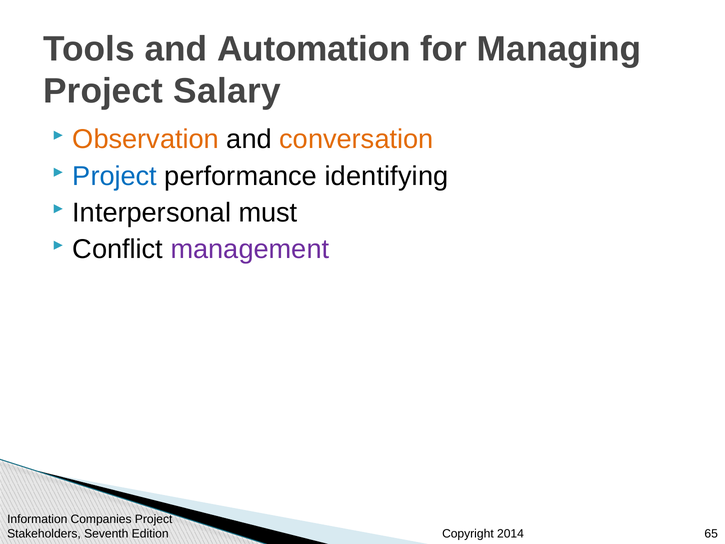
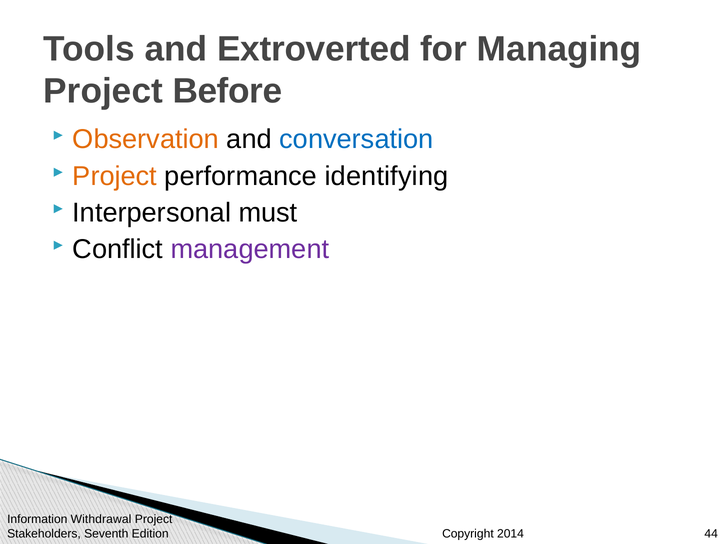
Automation: Automation -> Extroverted
Salary: Salary -> Before
conversation colour: orange -> blue
Project at (115, 176) colour: blue -> orange
Companies: Companies -> Withdrawal
65: 65 -> 44
